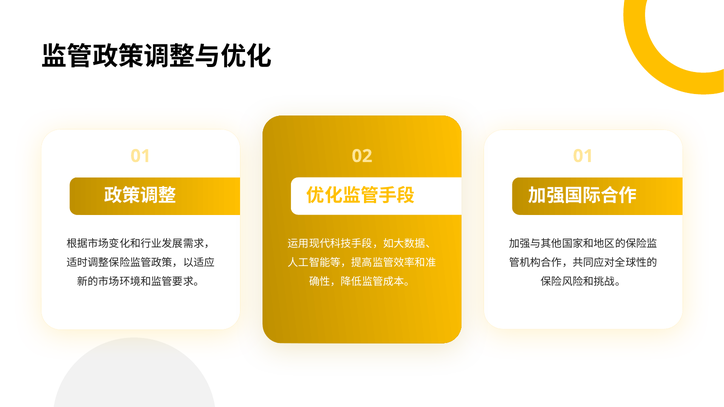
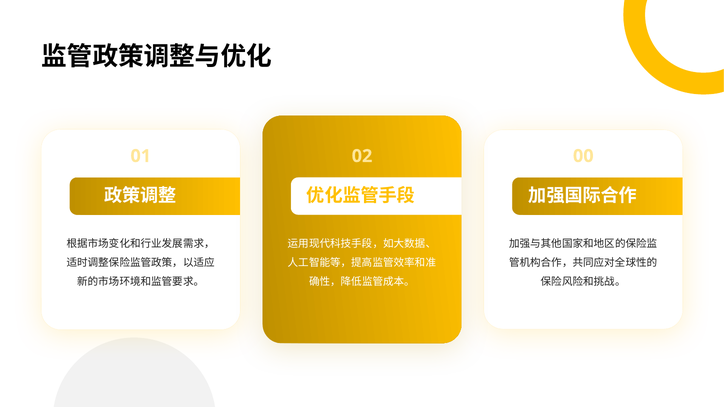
01 01: 01 -> 00
